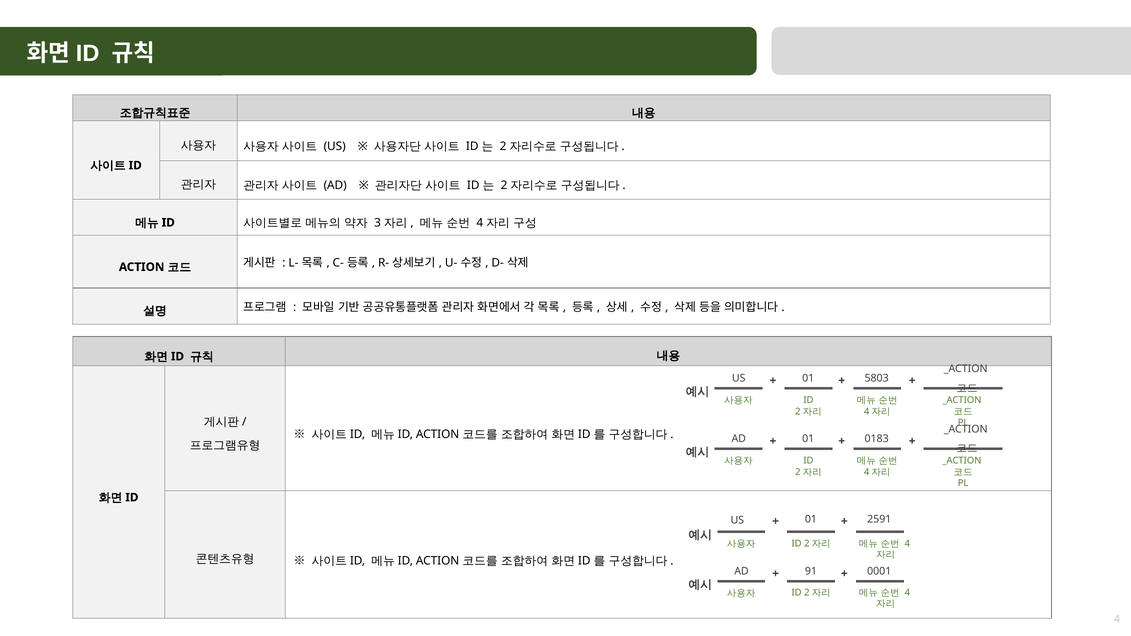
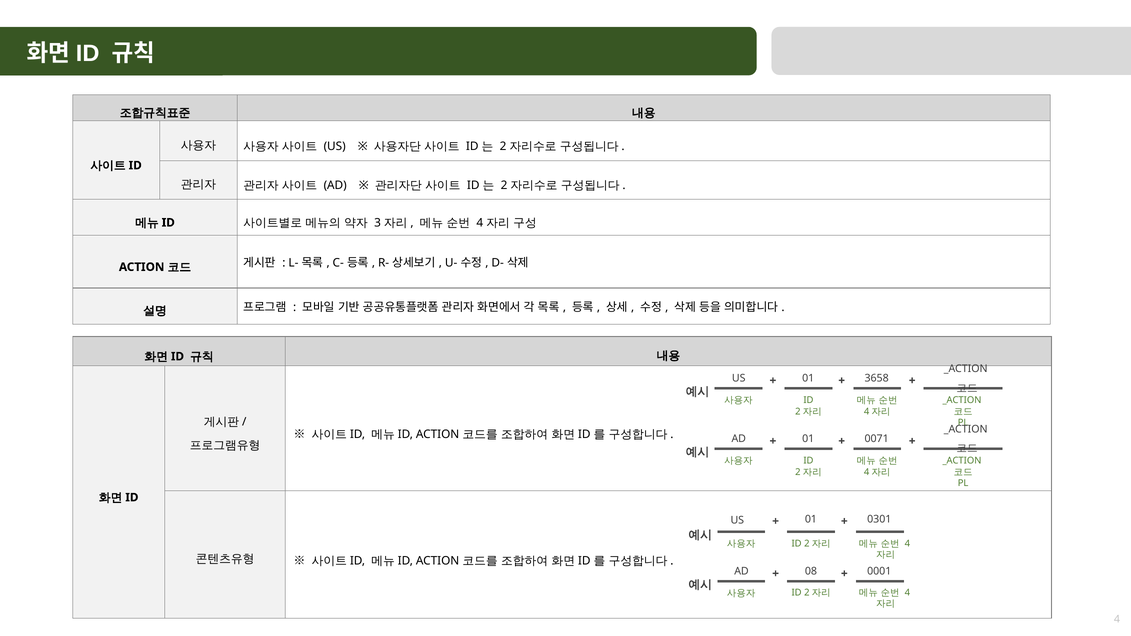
5803: 5803 -> 3658
0183: 0183 -> 0071
2591: 2591 -> 0301
91: 91 -> 08
